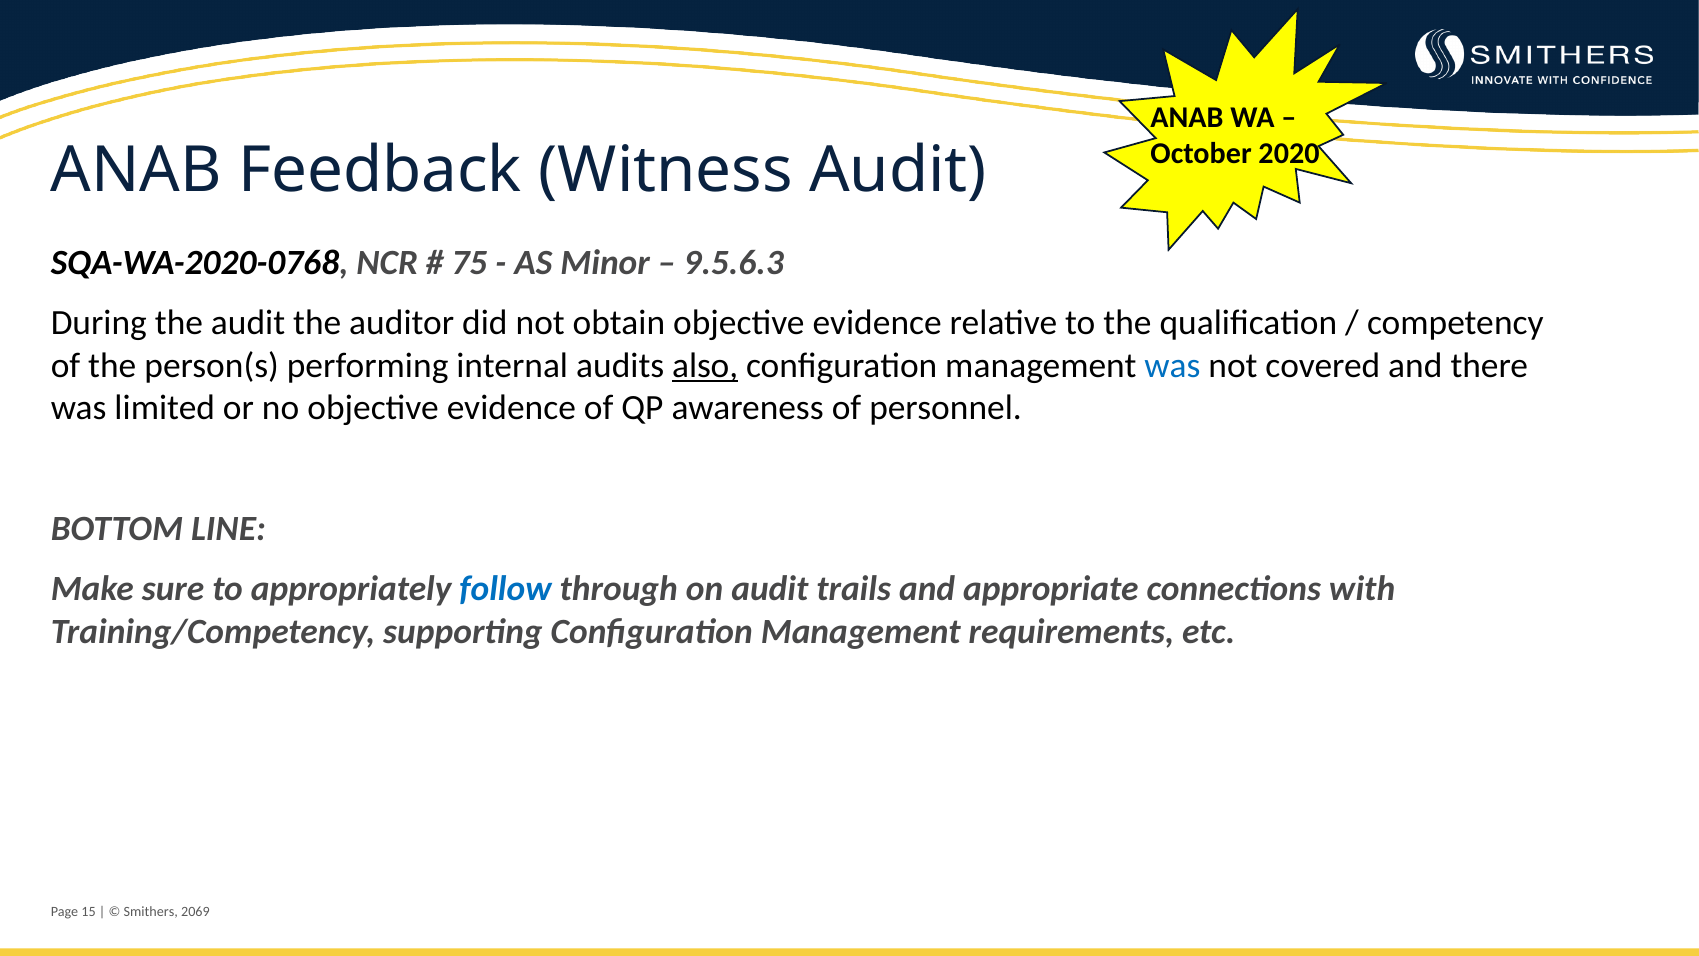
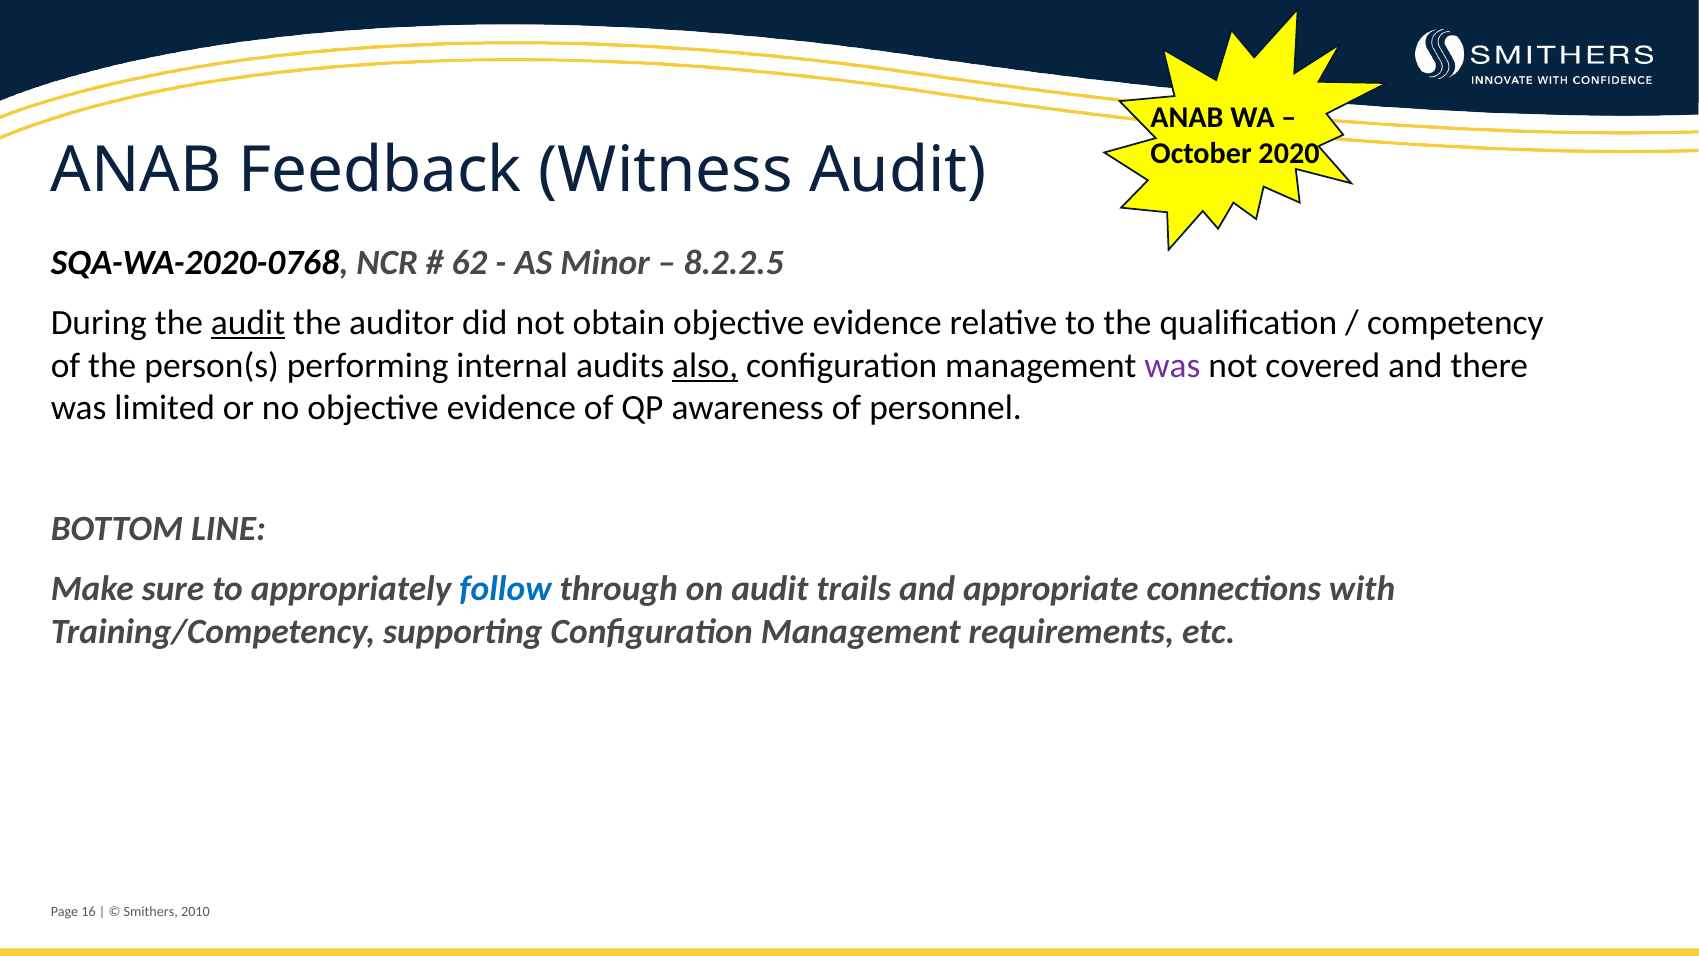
75: 75 -> 62
9.5.6.3: 9.5.6.3 -> 8.2.2.5
audit at (248, 323) underline: none -> present
was at (1172, 366) colour: blue -> purple
15: 15 -> 16
2069: 2069 -> 2010
